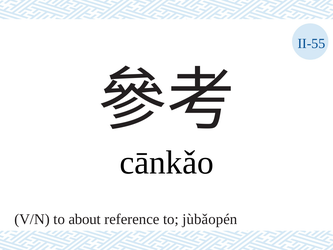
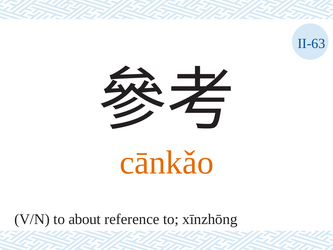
II-55: II-55 -> II-63
cānkǎo colour: black -> orange
jùbǎopén: jùbǎopén -> xīnzhōng
